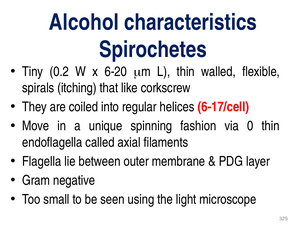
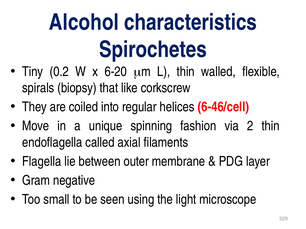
itching: itching -> biopsy
6-17/cell: 6-17/cell -> 6-46/cell
0: 0 -> 2
